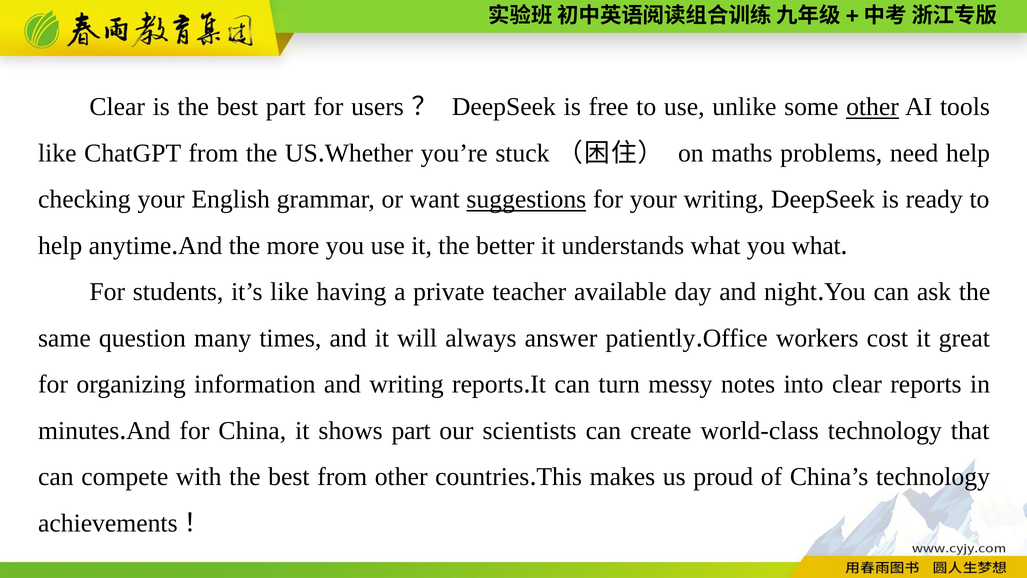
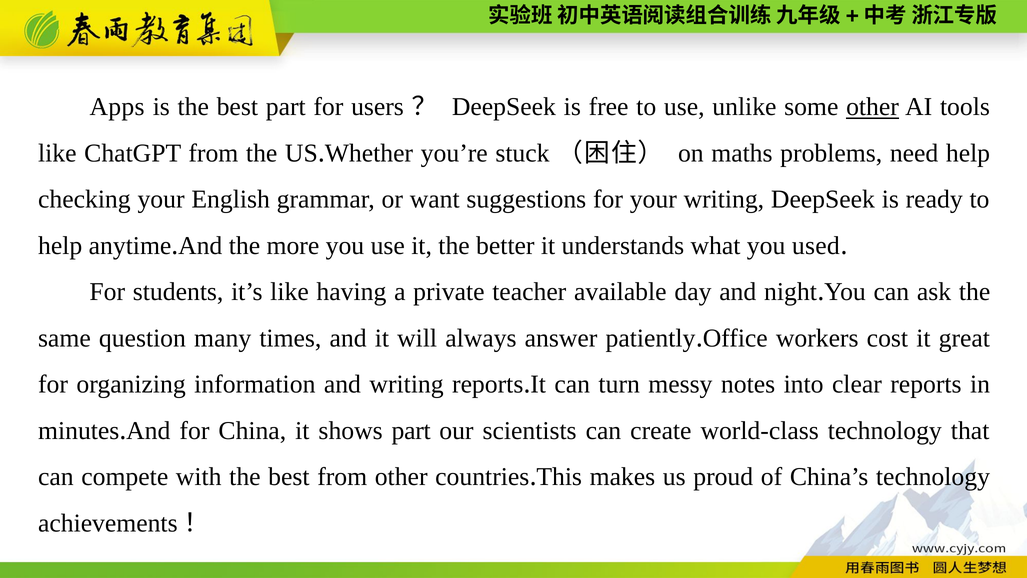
Clear at (117, 107): Clear -> Apps
suggestions underline: present -> none
you what: what -> used
